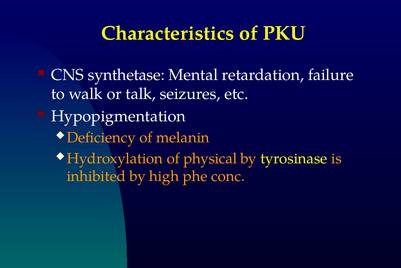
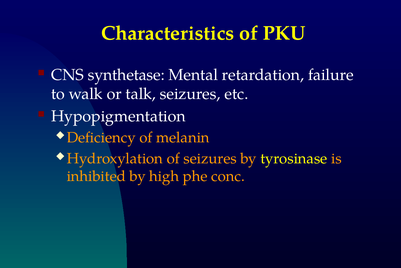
of physical: physical -> seizures
